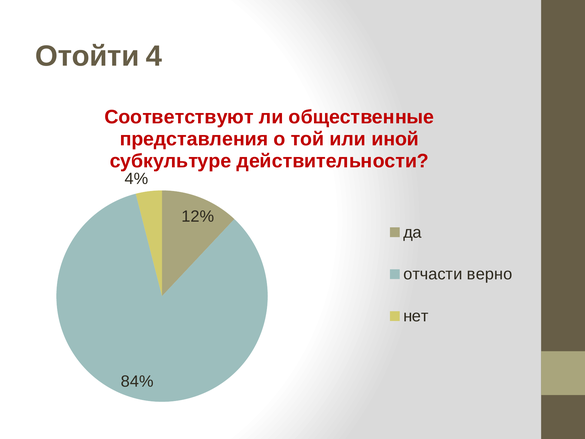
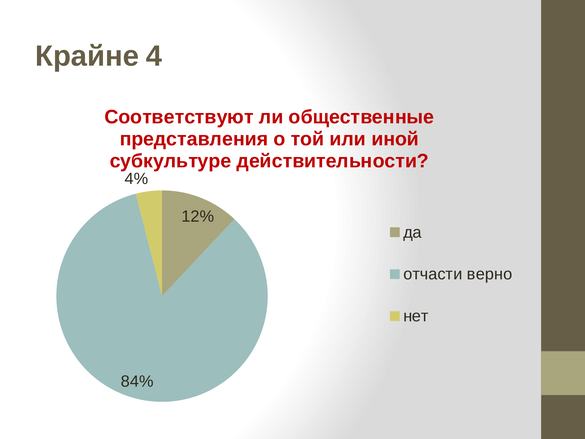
Отойти: Отойти -> Крайне
